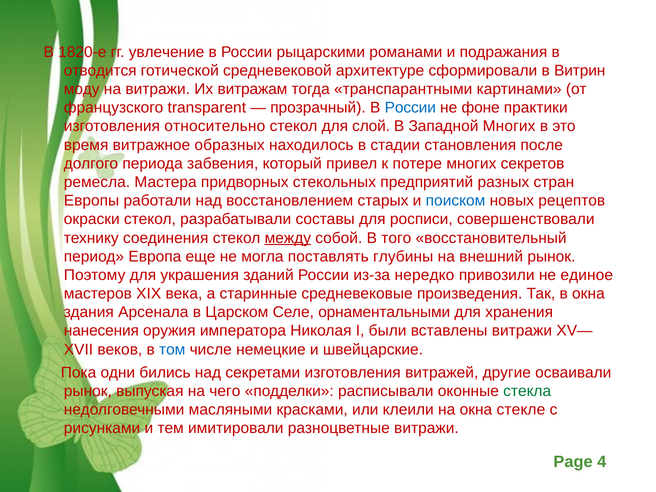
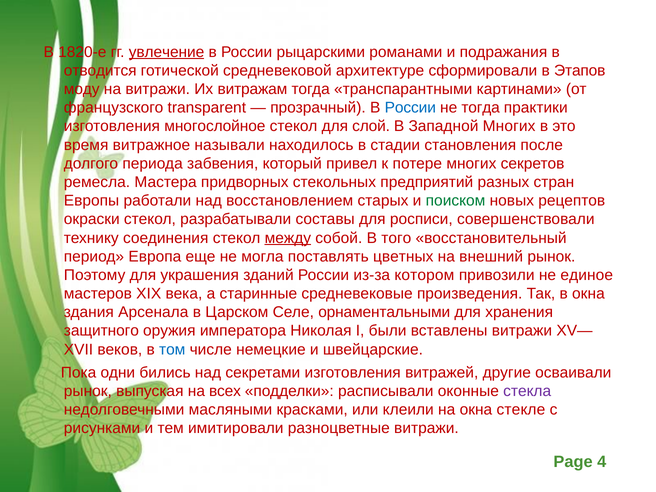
увлечение underline: none -> present
Витрин: Витрин -> Этапов
не фоне: фоне -> тогда
относительно: относительно -> многослойное
образных: образных -> называли
поиском colour: blue -> green
глубины: глубины -> цветных
нередко: нередко -> котором
нанесения: нанесения -> защитного
чего: чего -> всех
стекла colour: green -> purple
